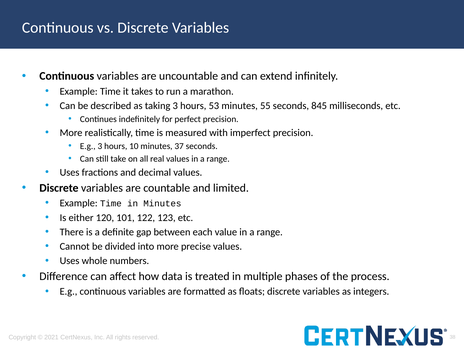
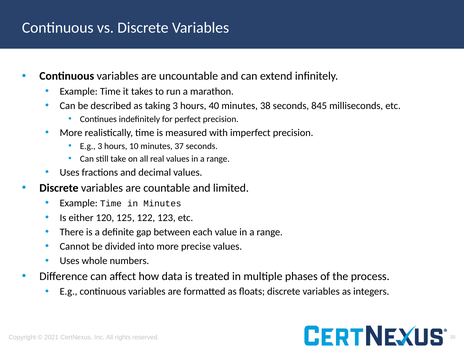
53: 53 -> 40
minutes 55: 55 -> 38
101: 101 -> 125
